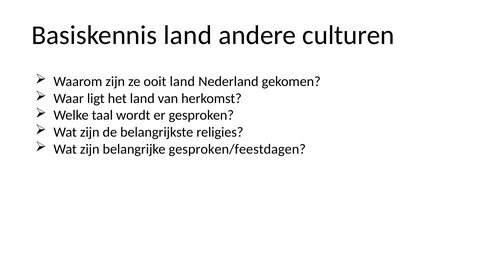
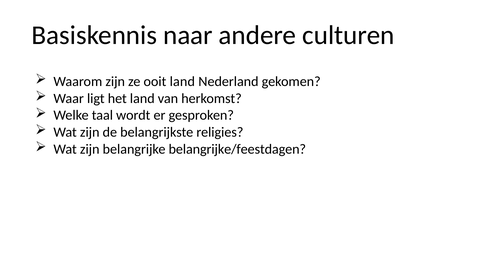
Basiskennis land: land -> naar
gesproken/feestdagen: gesproken/feestdagen -> belangrijke/feestdagen
